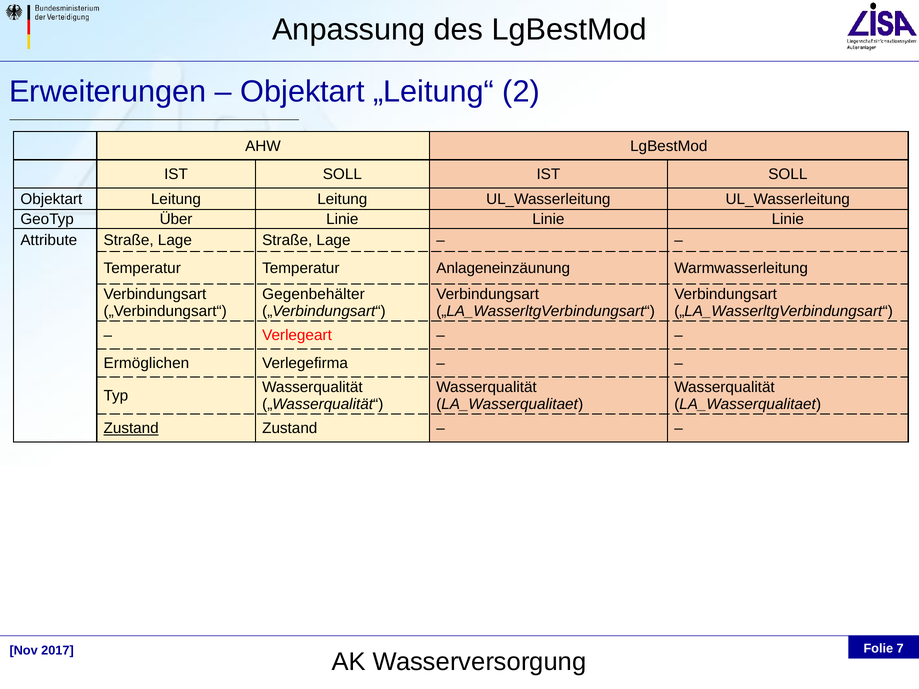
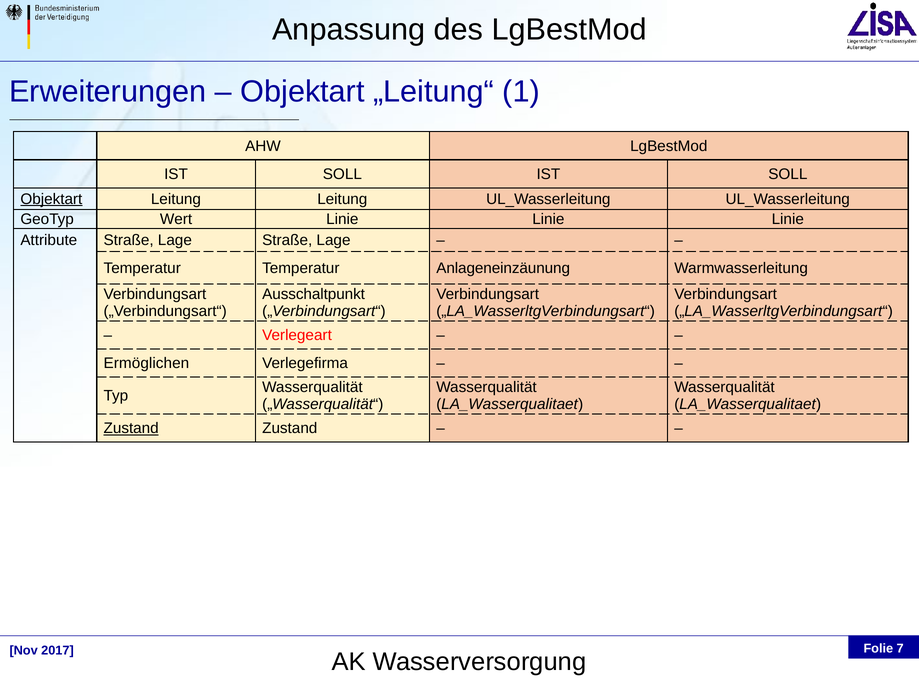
2: 2 -> 1
Objektart at (51, 199) underline: none -> present
Über: Über -> Wert
Gegenbehälter: Gegenbehälter -> Ausschaltpunkt
